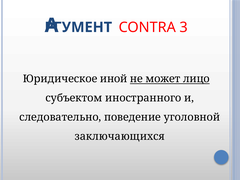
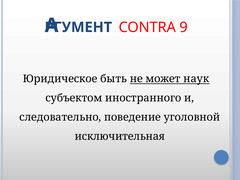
3: 3 -> 9
иной: иной -> быть
лицо: лицо -> наук
заключающихся: заключающихся -> исключительная
